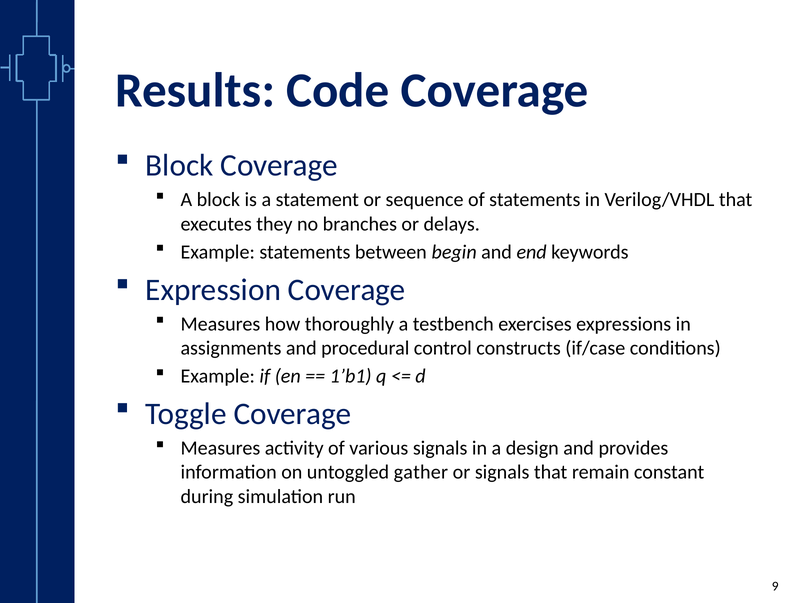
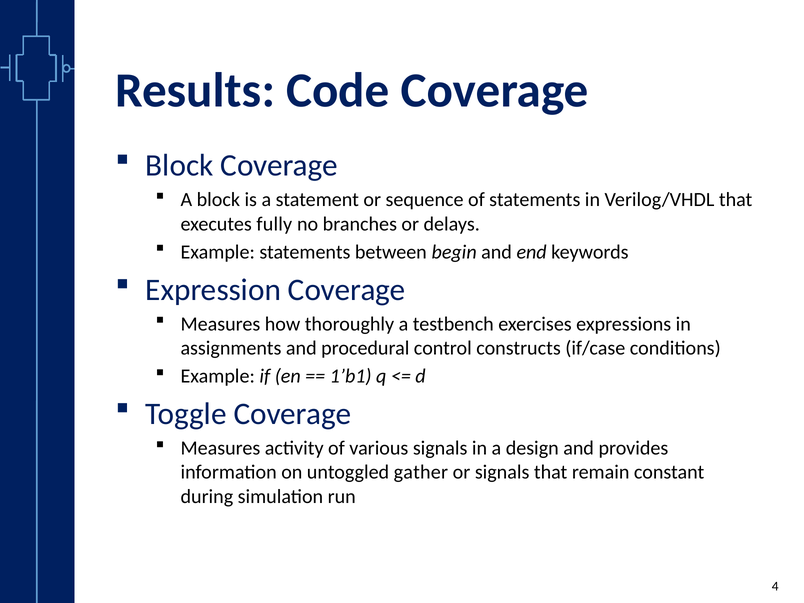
they: they -> fully
9: 9 -> 4
